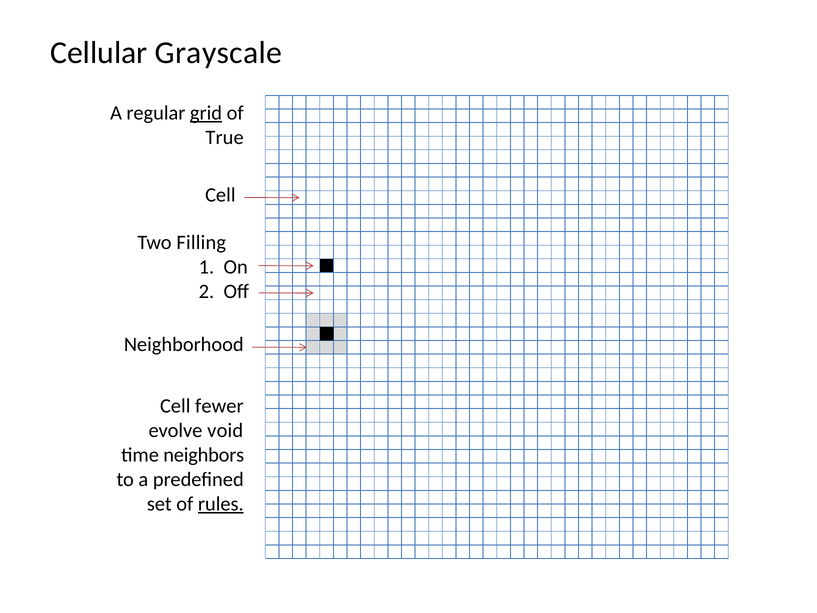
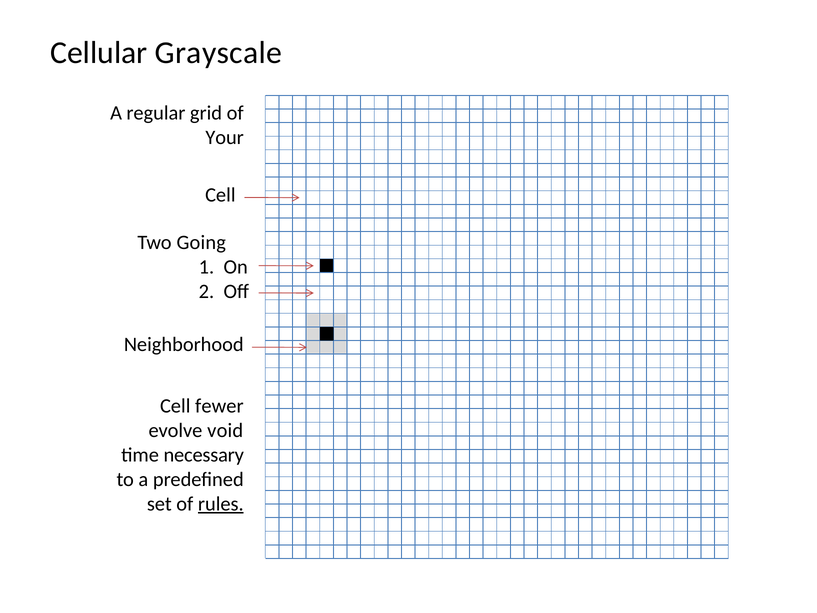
grid underline: present -> none
True: True -> Your
Filling: Filling -> Going
neighbors: neighbors -> necessary
